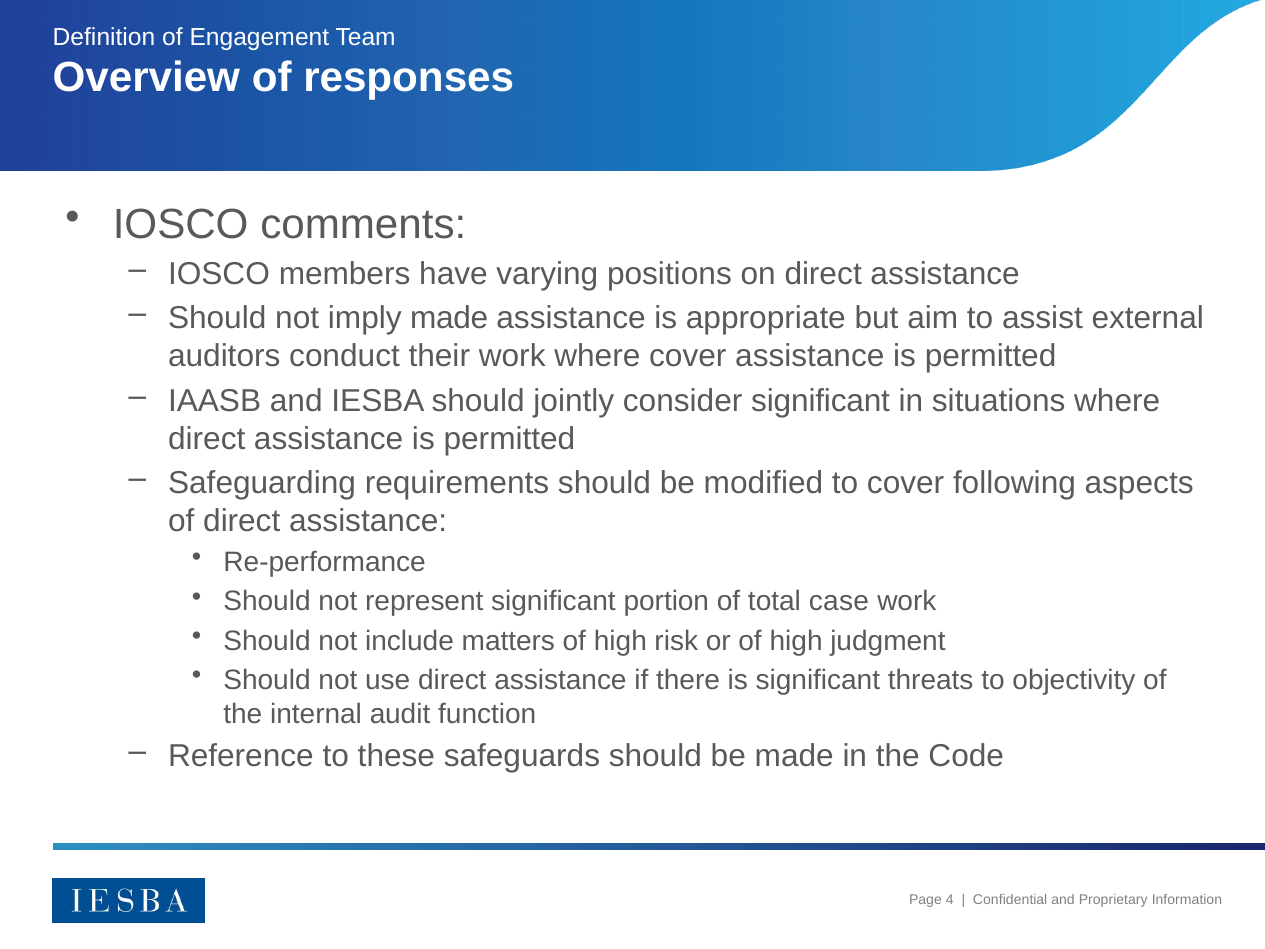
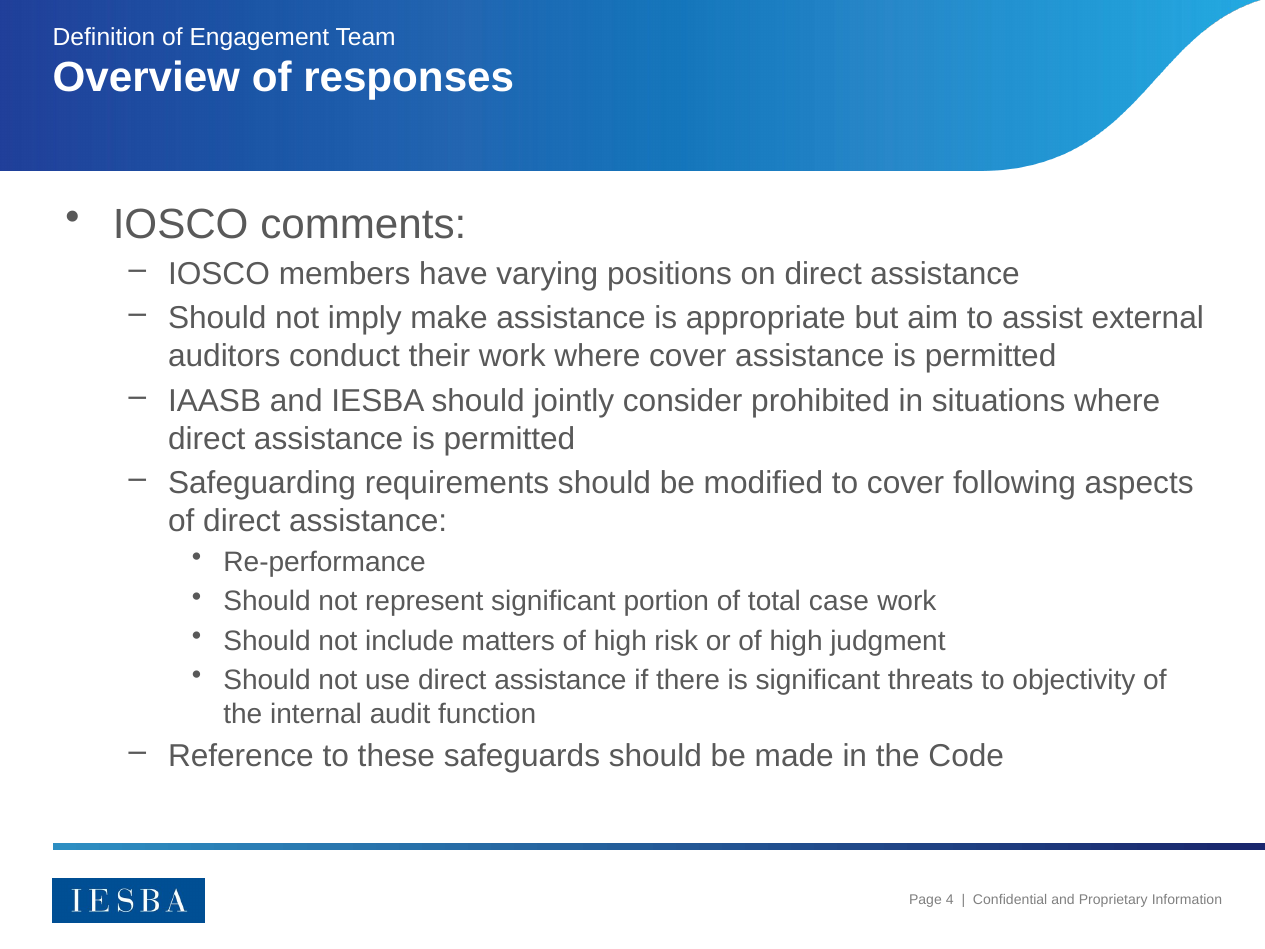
imply made: made -> make
consider significant: significant -> prohibited
